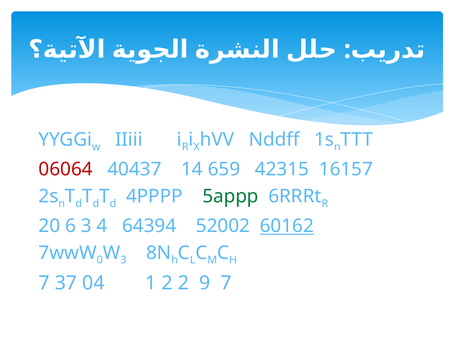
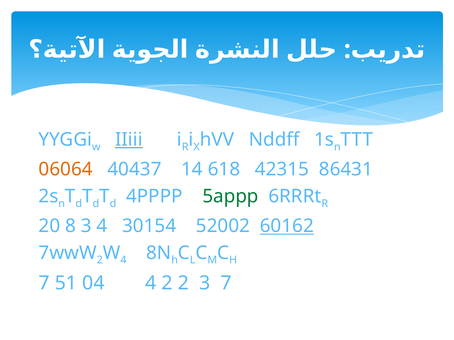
IIiii underline: none -> present
06064 colour: red -> orange
659: 659 -> 618
16157: 16157 -> 86431
6: 6 -> 8
64394: 64394 -> 30154
0 at (100, 260): 0 -> 2
3 at (123, 260): 3 -> 4
37: 37 -> 51
04 1: 1 -> 4
2 9: 9 -> 3
